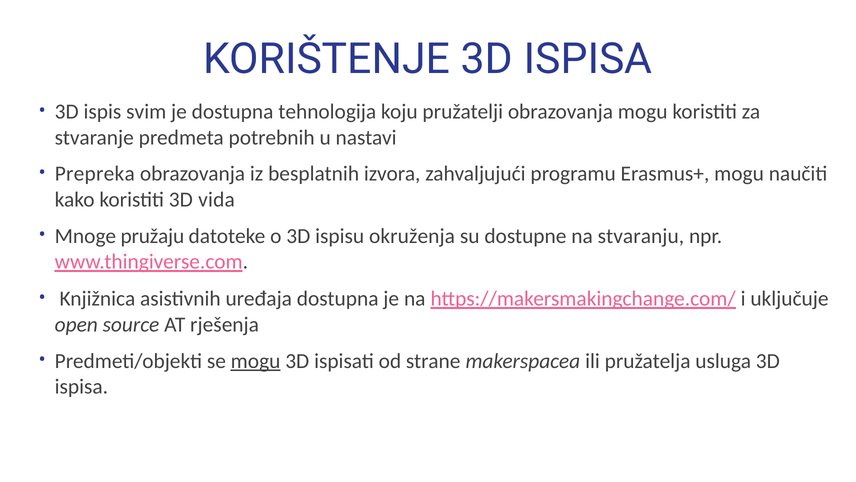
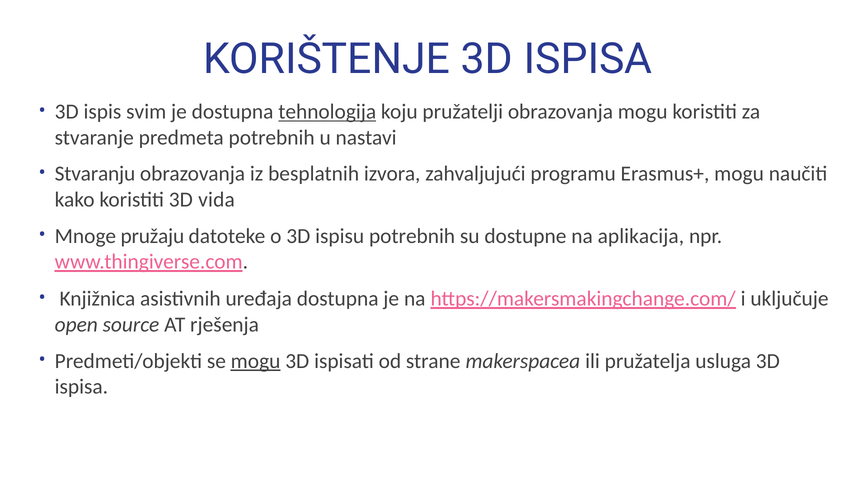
tehnologija underline: none -> present
Prepreka: Prepreka -> Stvaranju
ispisu okruženja: okruženja -> potrebnih
stvaranju: stvaranju -> aplikacija
